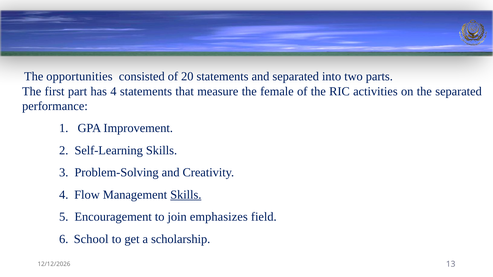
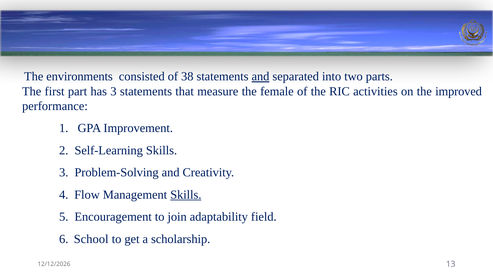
opportunities: opportunities -> environments
20: 20 -> 38
and at (260, 77) underline: none -> present
has 4: 4 -> 3
the separated: separated -> improved
emphasizes: emphasizes -> adaptability
